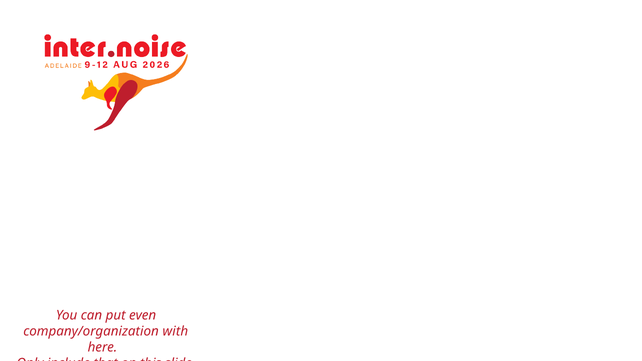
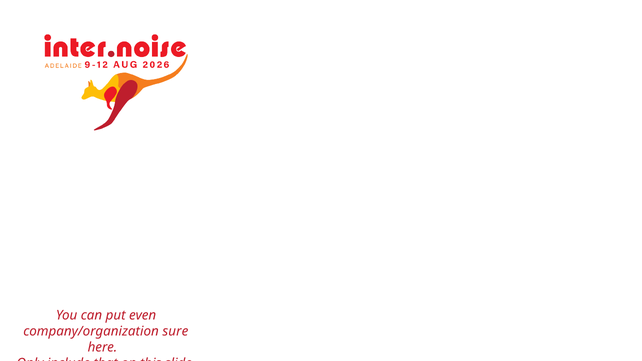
with: with -> sure
